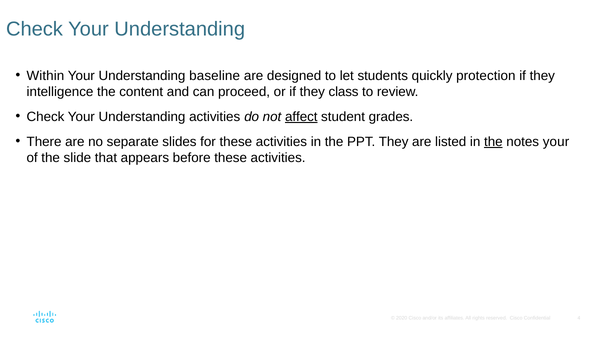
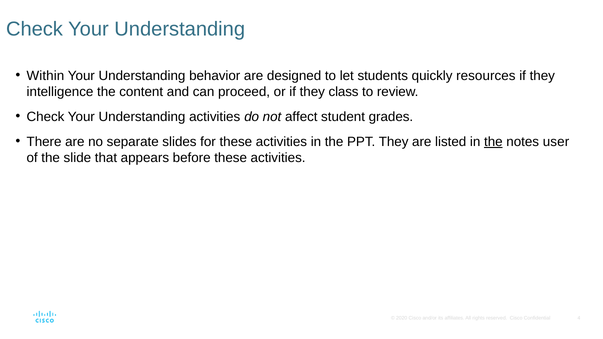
baseline: baseline -> behavior
protection: protection -> resources
affect underline: present -> none
notes your: your -> user
